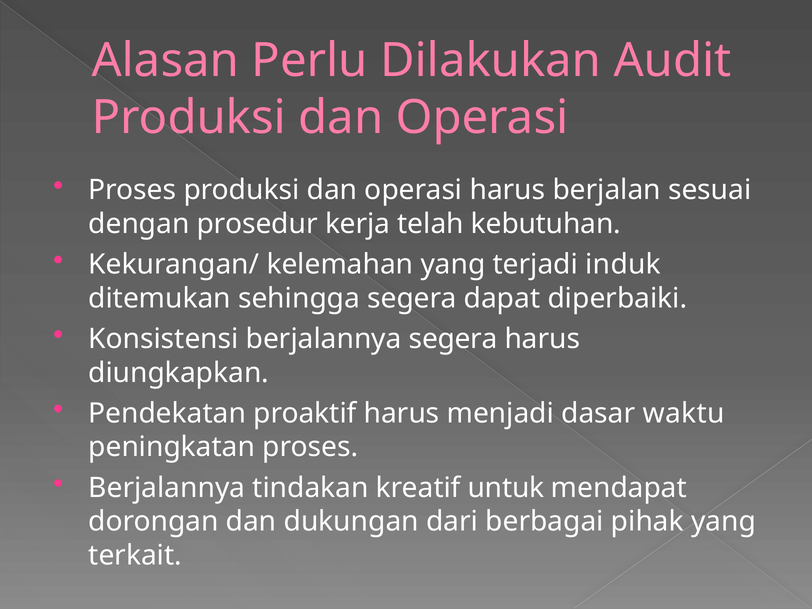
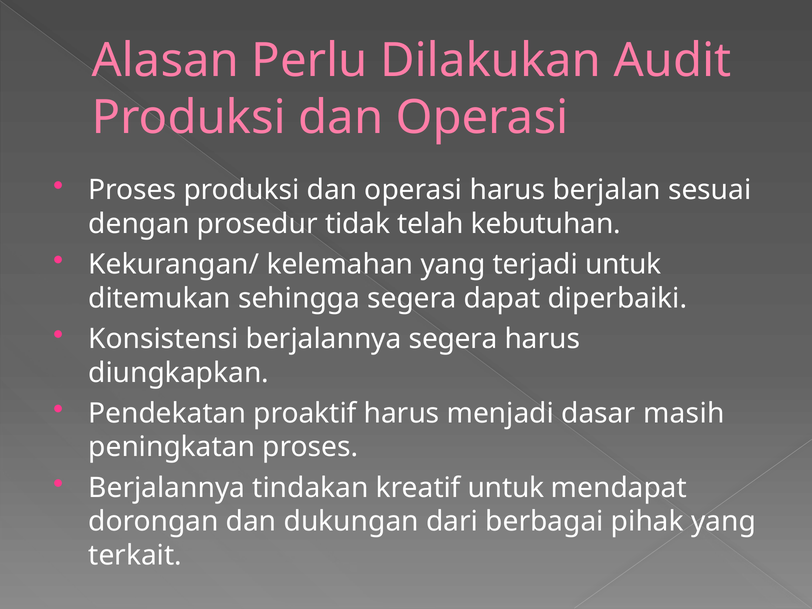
kerja: kerja -> tidak
terjadi induk: induk -> untuk
waktu: waktu -> masih
